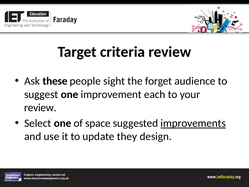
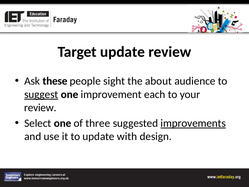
Target criteria: criteria -> update
forget: forget -> about
suggest underline: none -> present
space: space -> three
they: they -> with
